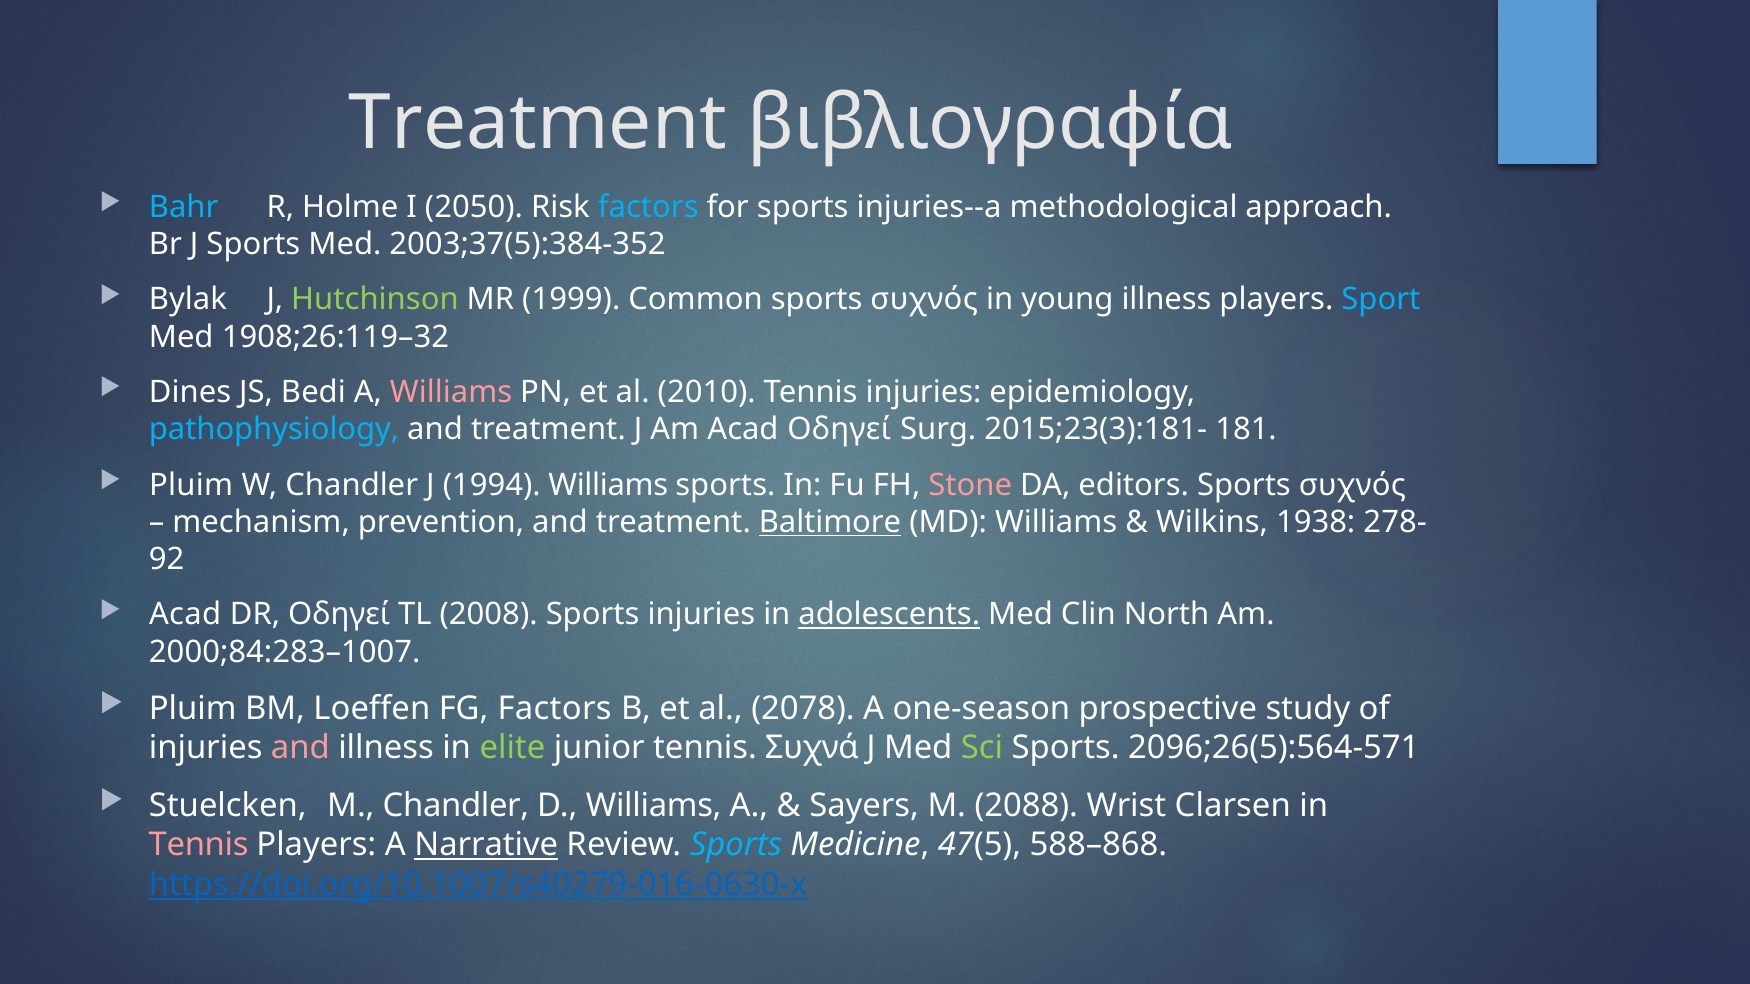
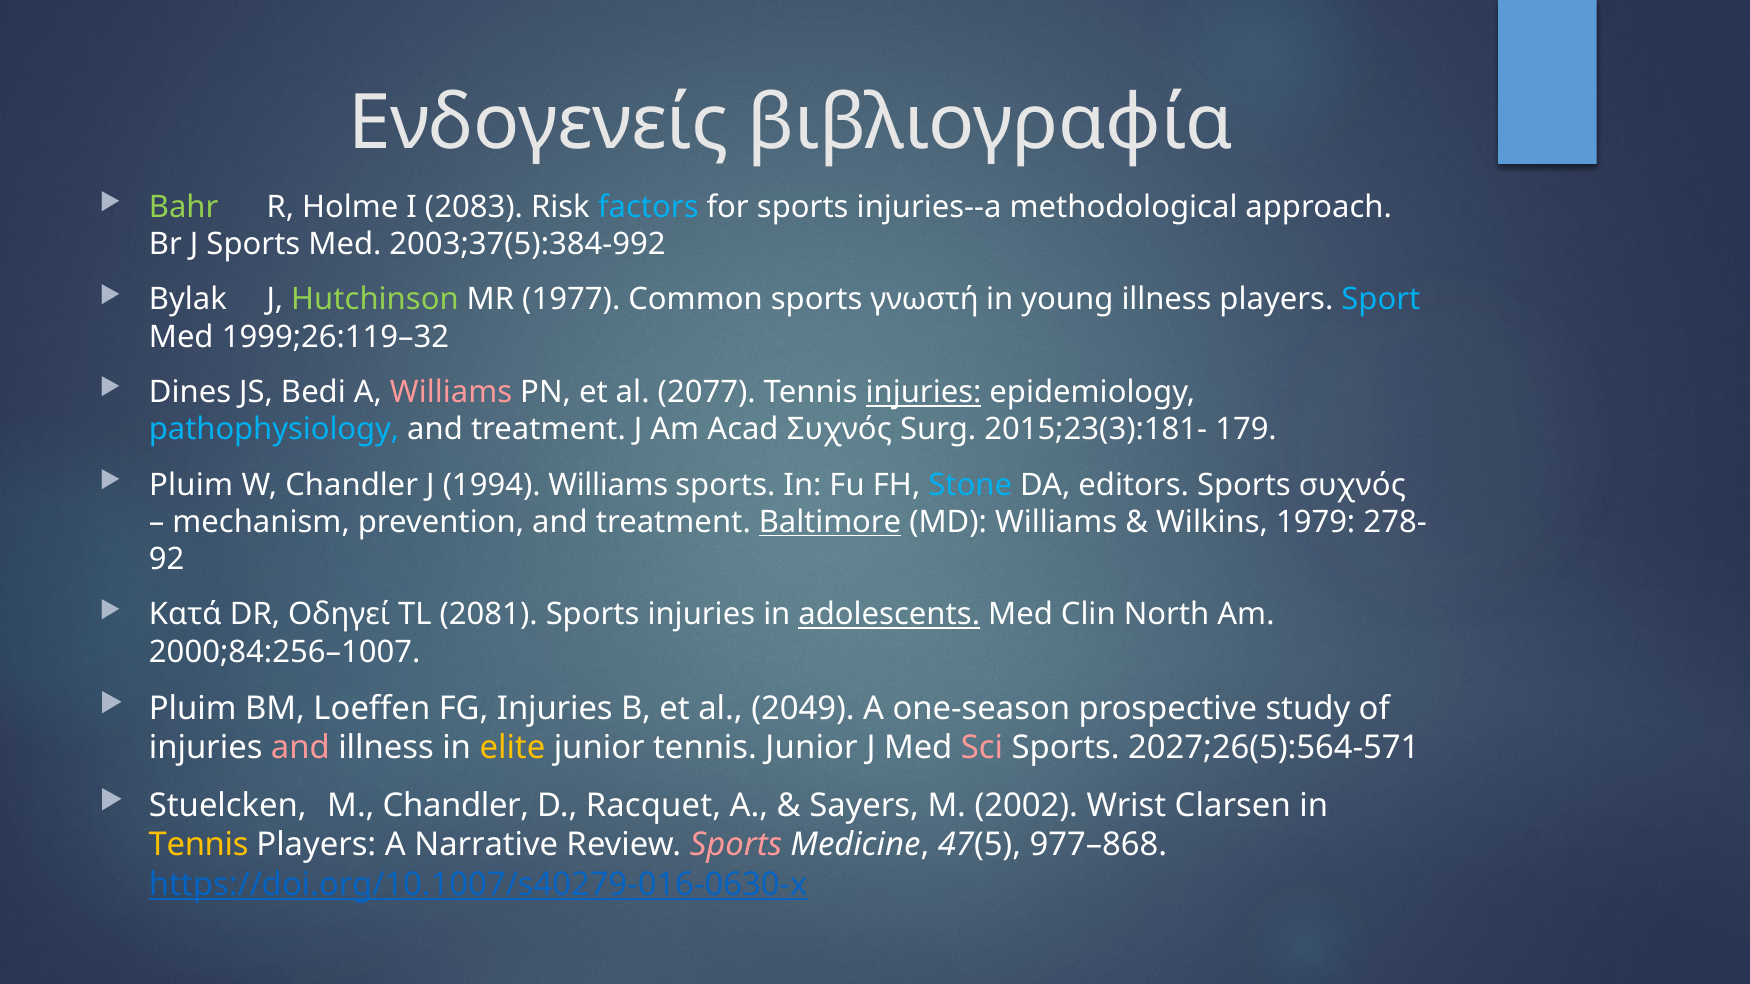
Treatment at (538, 123): Treatment -> Ενδογενείς
Bahr colour: light blue -> light green
2050: 2050 -> 2083
2003;37(5):384-352: 2003;37(5):384-352 -> 2003;37(5):384-992
1999: 1999 -> 1977
Common sports συχνός: συχνός -> γνωστή
1908;26:119–32: 1908;26:119–32 -> 1999;26:119–32
2010: 2010 -> 2077
injuries at (924, 392) underline: none -> present
Acad Οδηγεί: Οδηγεί -> Συχνός
181: 181 -> 179
Stone colour: pink -> light blue
1938: 1938 -> 1979
Acad at (185, 615): Acad -> Κατά
2008: 2008 -> 2081
2000;84:283–1007: 2000;84:283–1007 -> 2000;84:256–1007
FG Factors: Factors -> Injuries
2078: 2078 -> 2049
elite colour: light green -> yellow
tennis Συχνά: Συχνά -> Junior
Sci colour: light green -> pink
2096;26(5):564-571: 2096;26(5):564-571 -> 2027;26(5):564-571
D Williams: Williams -> Racquet
2088: 2088 -> 2002
Tennis at (199, 845) colour: pink -> yellow
Narrative underline: present -> none
Sports at (736, 845) colour: light blue -> pink
588–868: 588–868 -> 977–868
